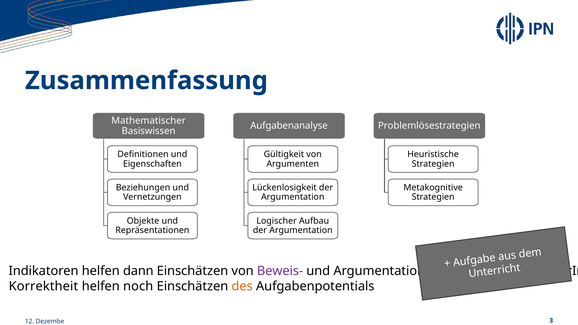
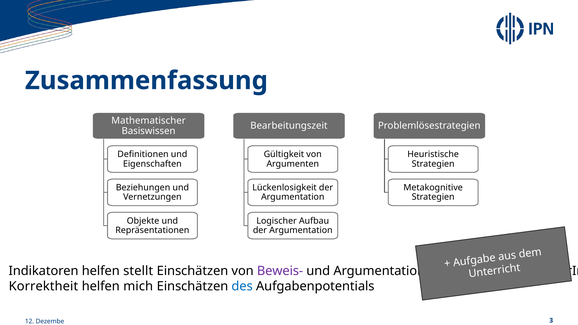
Aufgabenanalyse: Aufgabenanalyse -> Bearbeitungszeit
dann: dann -> stellt
noch: noch -> mich
des colour: orange -> blue
